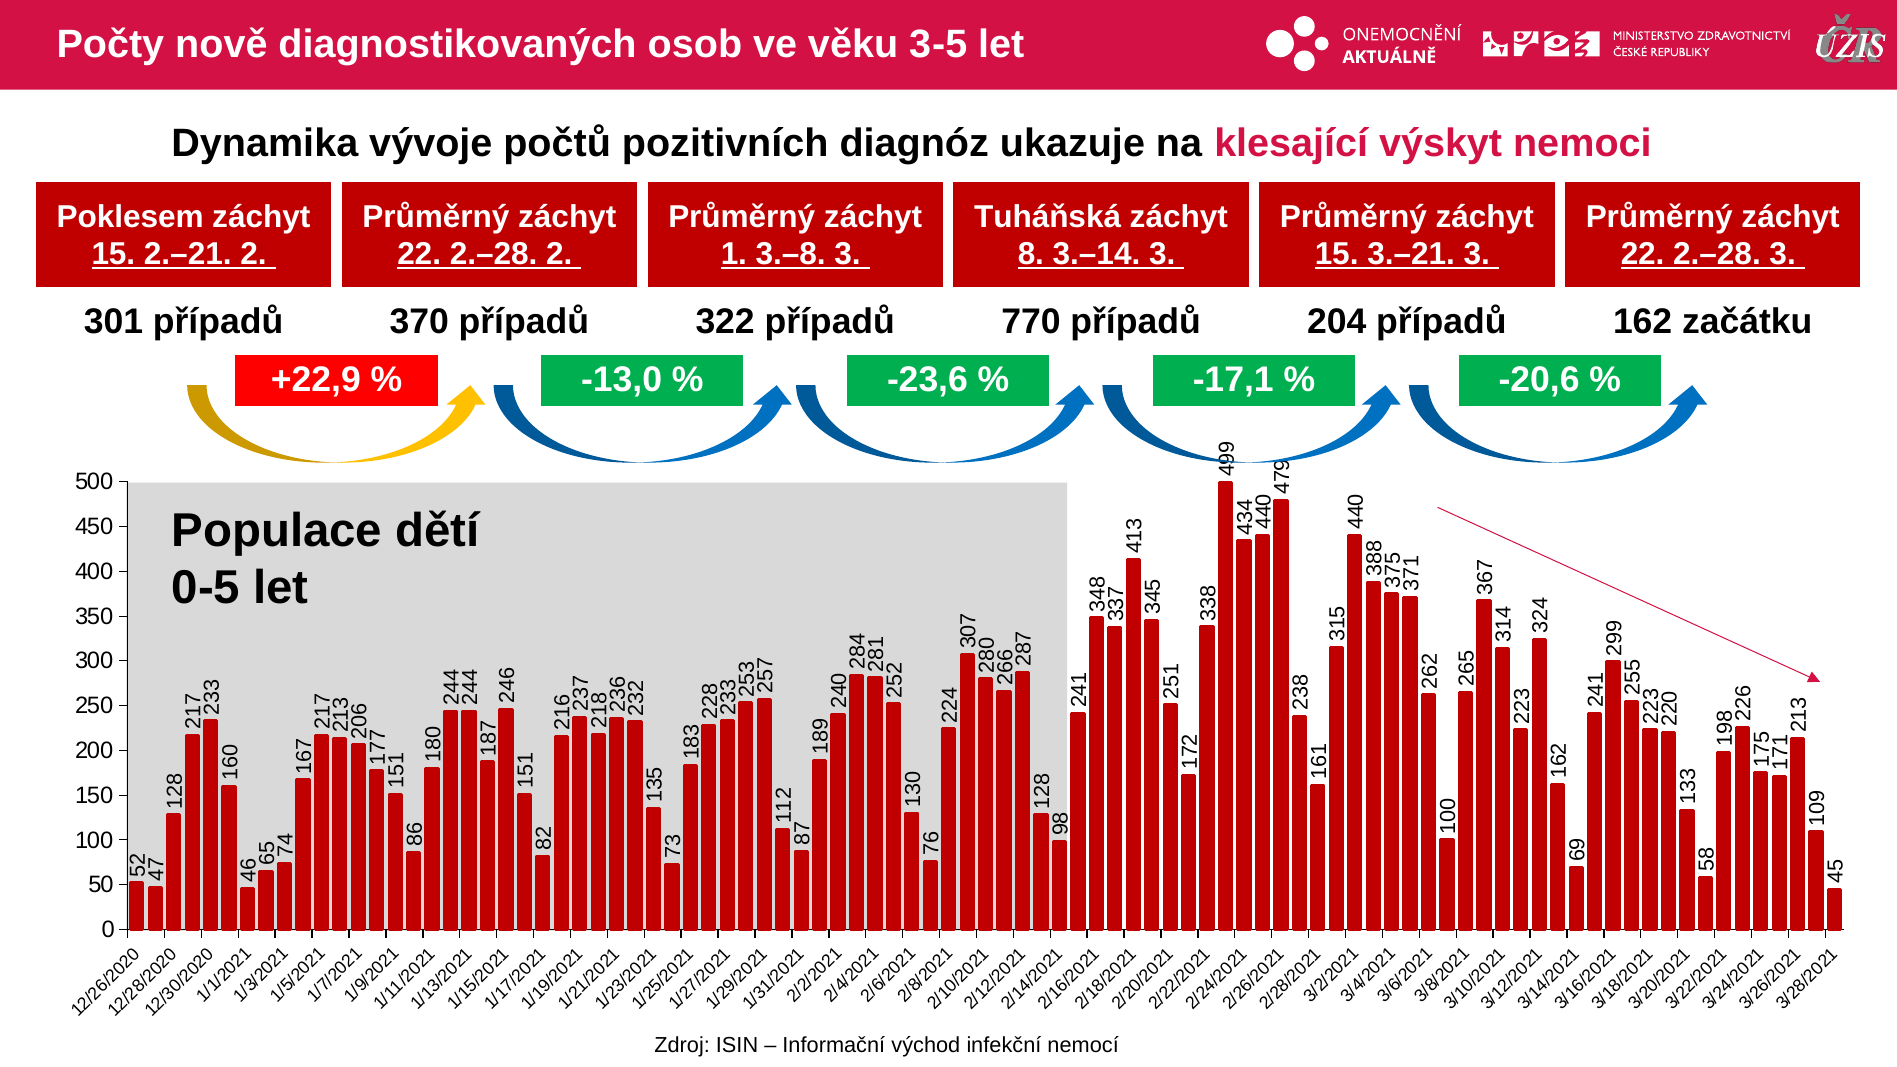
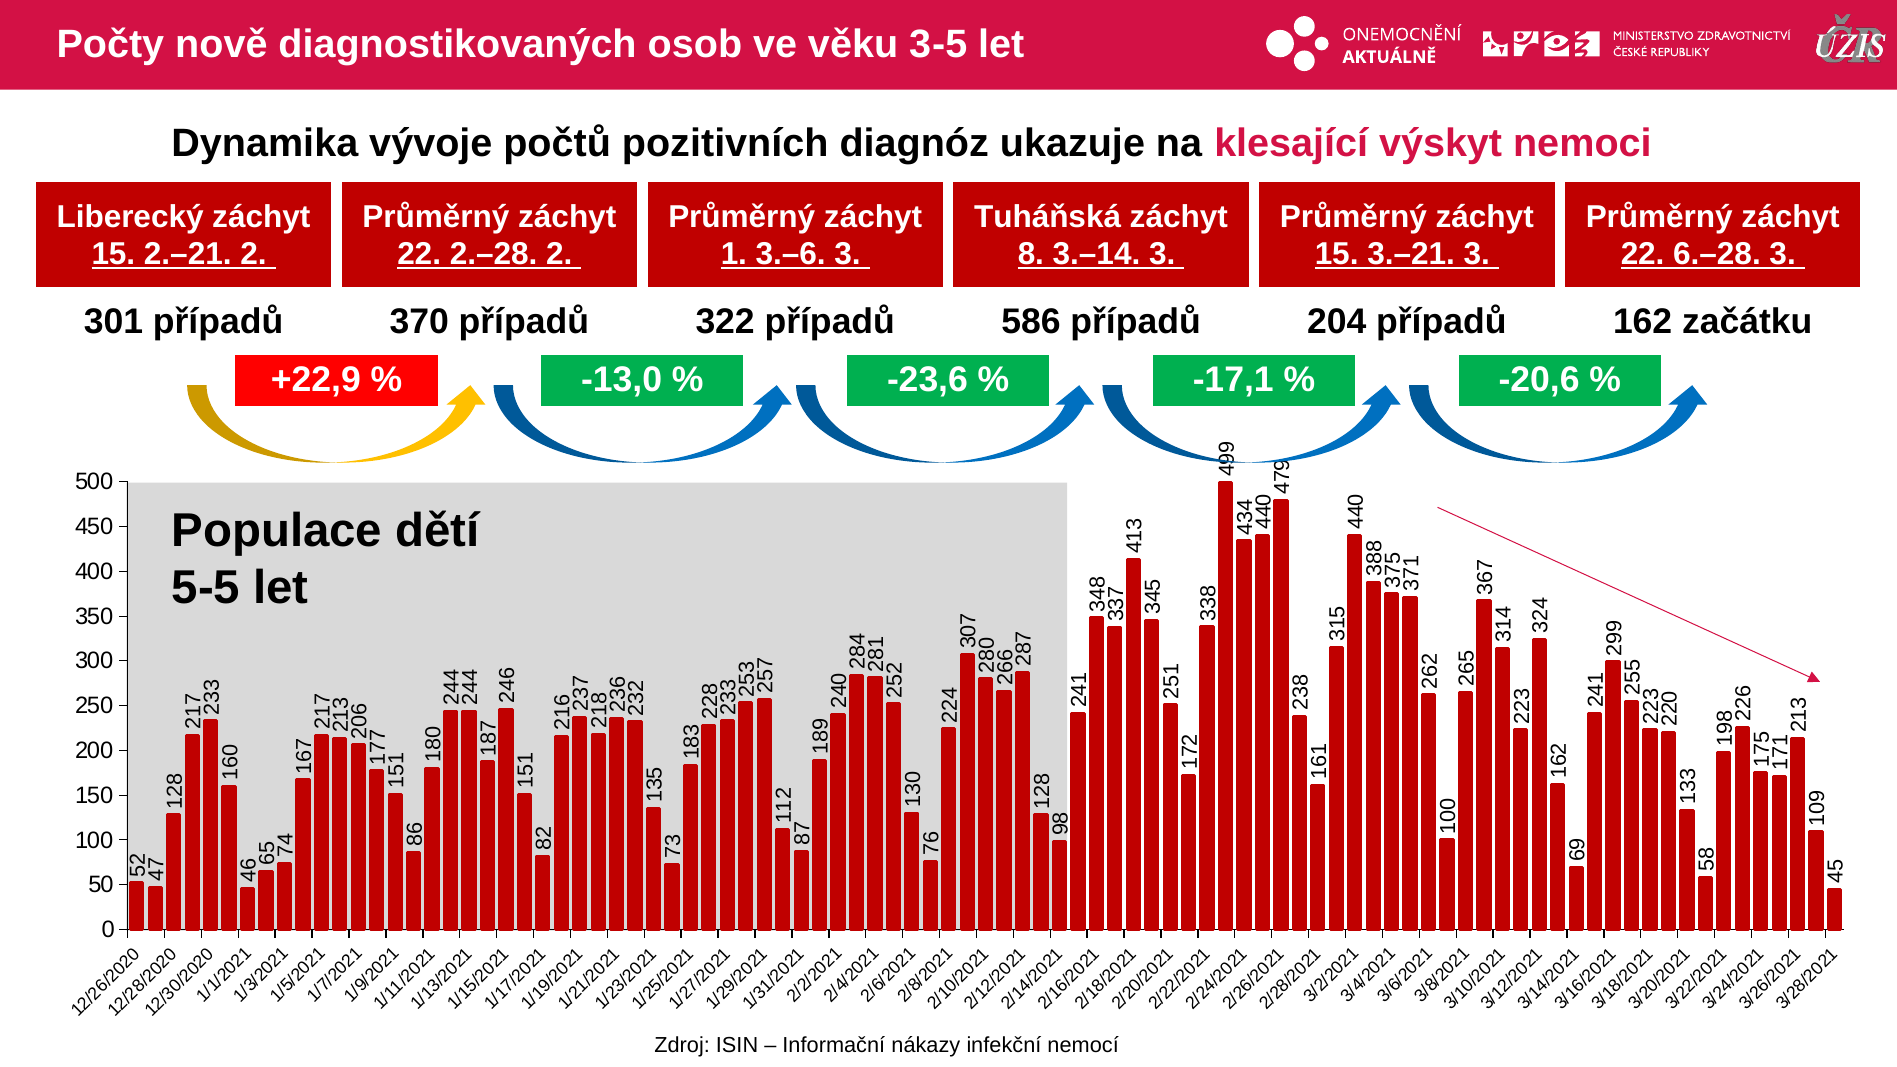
Poklesem: Poklesem -> Liberecký
3.–8: 3.–8 -> 3.–6
3 22 2.–28: 2.–28 -> 6.–28
770: 770 -> 586
0-5: 0-5 -> 5-5
východ: východ -> nákazy
